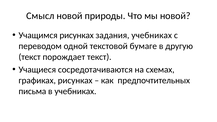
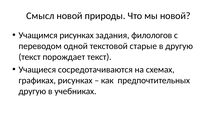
задания учебниках: учебниках -> филологов
бумаге: бумаге -> старые
письма at (32, 91): письма -> другую
